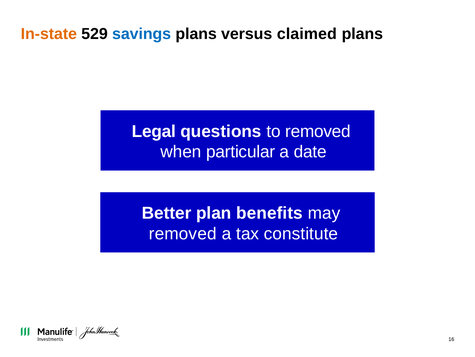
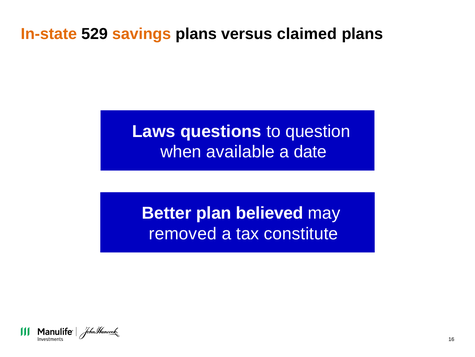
savings colour: blue -> orange
Legal: Legal -> Laws
to removed: removed -> question
particular: particular -> available
benefits: benefits -> believed
